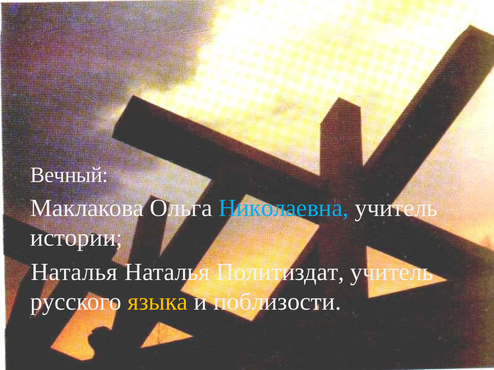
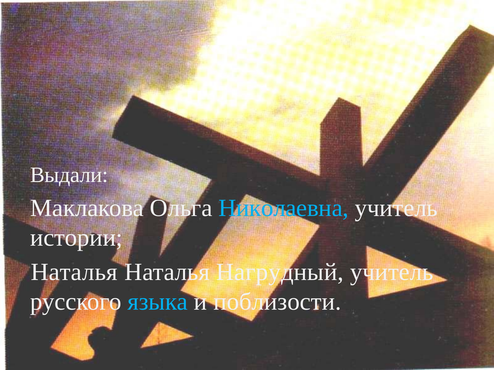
Вечный: Вечный -> Выдали
Политиздат: Политиздат -> Нагрудный
языка colour: yellow -> light blue
